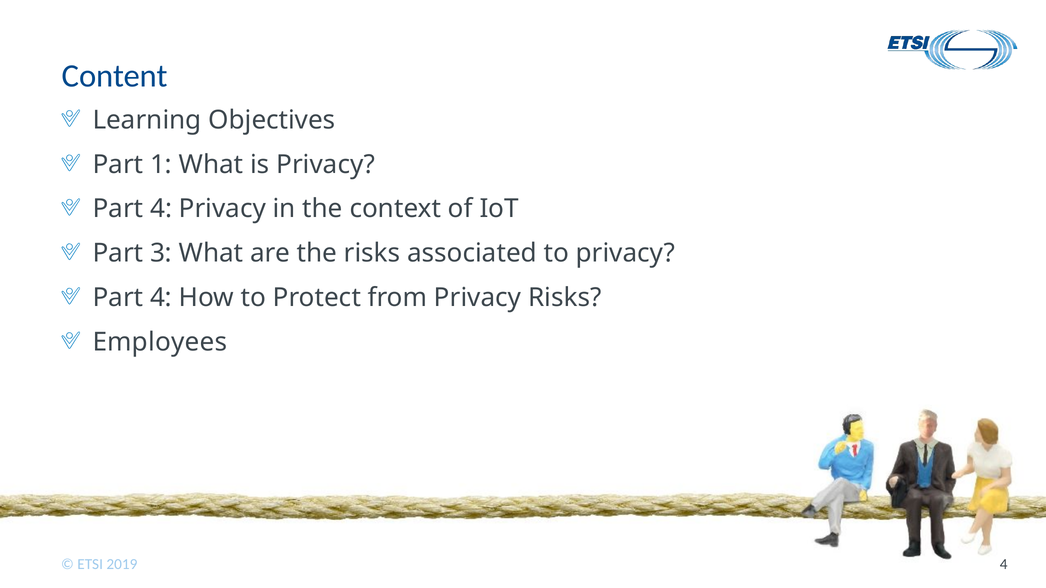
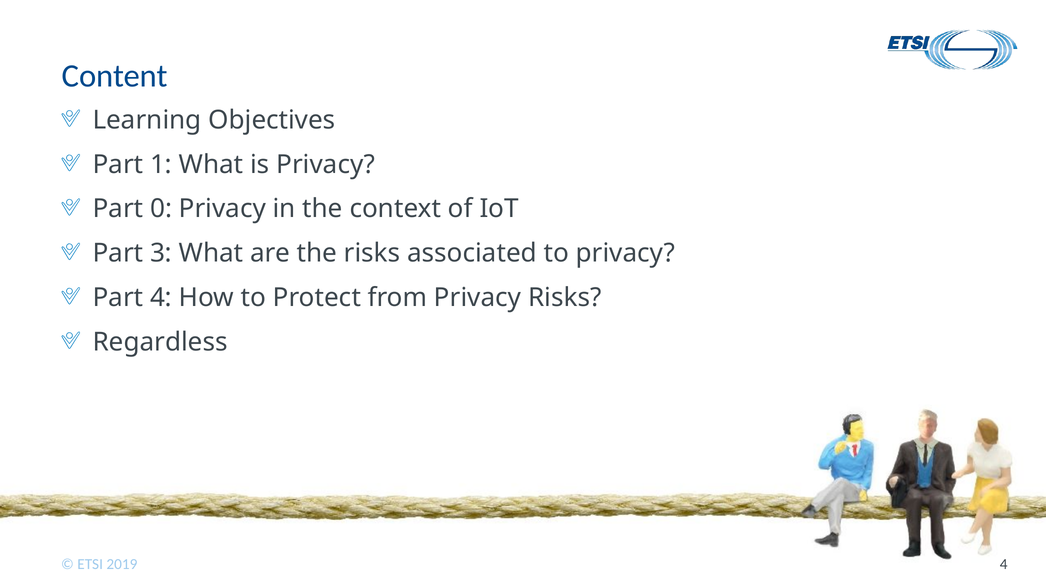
4 at (161, 209): 4 -> 0
Employees: Employees -> Regardless
